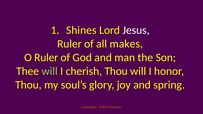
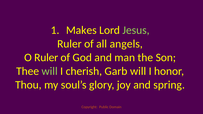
Shines: Shines -> Makes
Jesus colour: white -> light green
makes: makes -> angels
cherish Thou: Thou -> Garb
